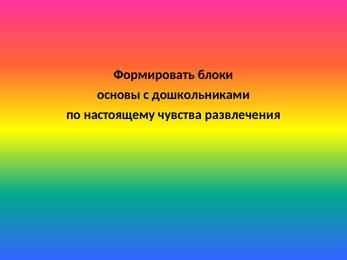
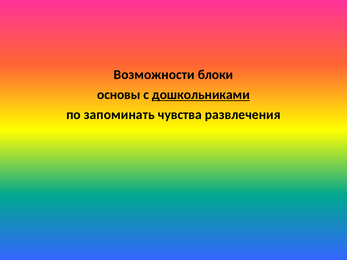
Формировать: Формировать -> Возможности
дошкольниками underline: none -> present
настоящему: настоящему -> запоминать
